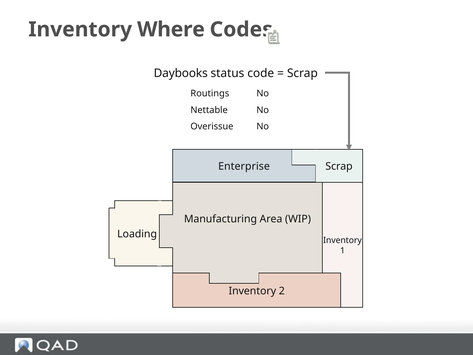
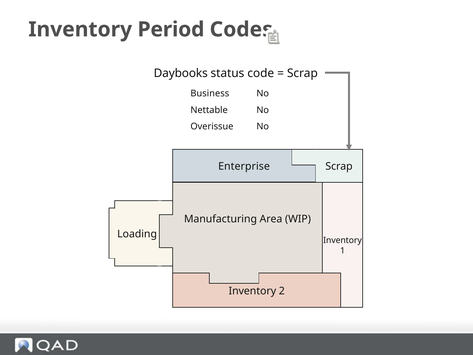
Where: Where -> Period
Routings: Routings -> Business
